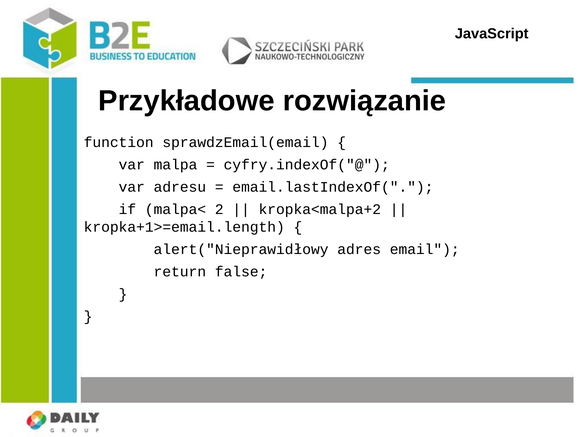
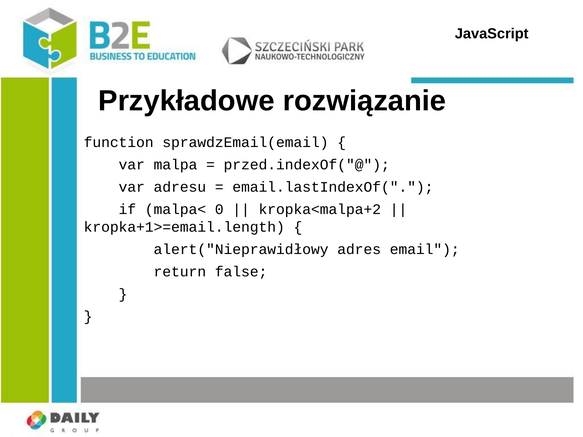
cyfry.indexOf("@: cyfry.indexOf("@ -> przed.indexOf("@
2: 2 -> 0
